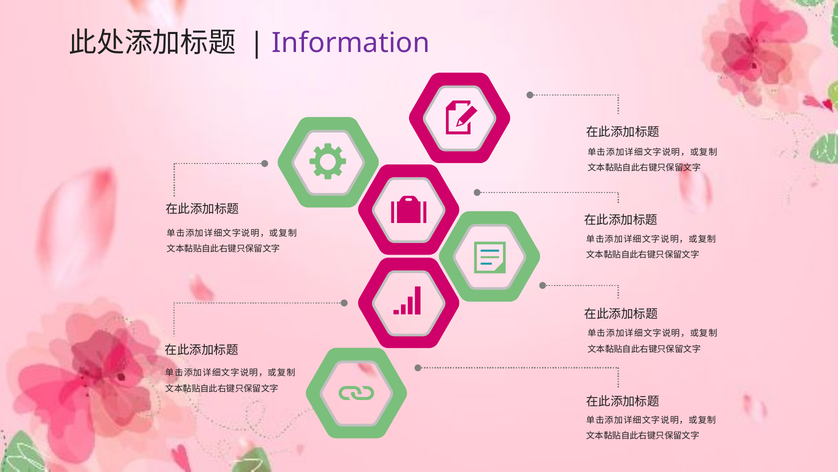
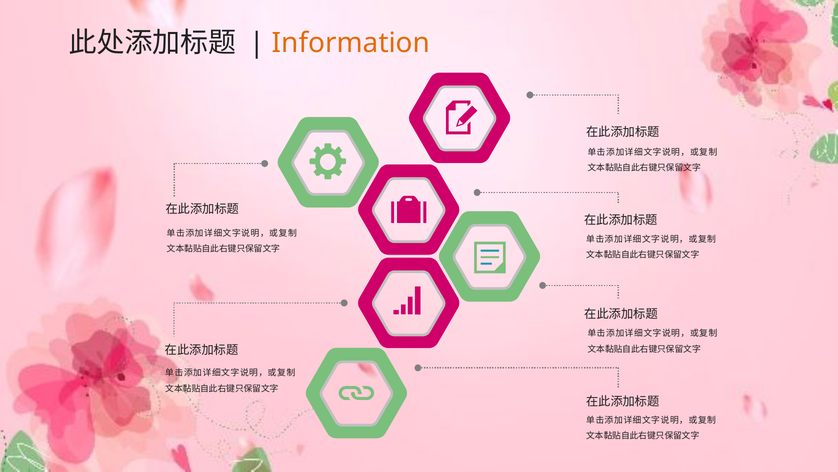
Information colour: purple -> orange
